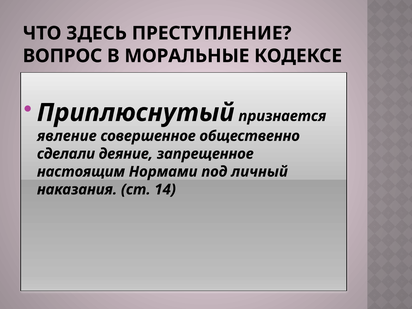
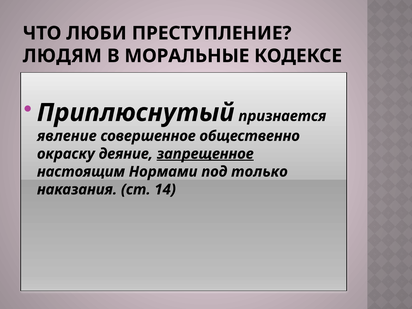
ЗДЕСЬ: ЗДЕСЬ -> ЛЮБИ
ВОПРОС: ВОПРОС -> ЛЮДЯМ
сделали: сделали -> окраску
запрещенное underline: none -> present
личный: личный -> только
